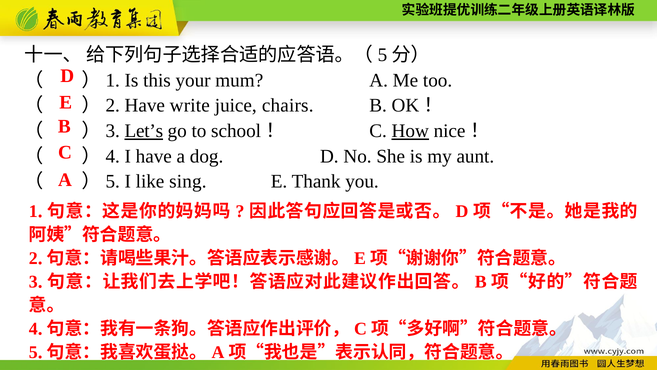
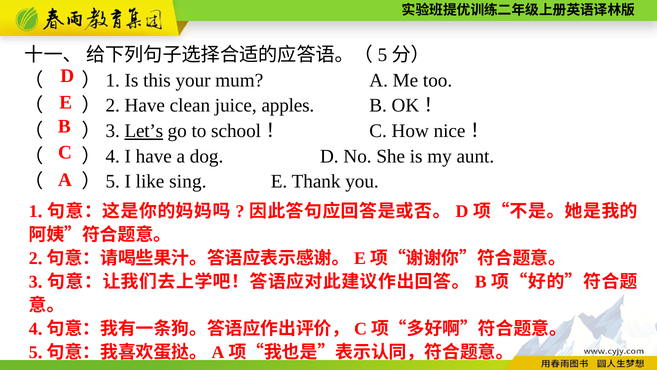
write: write -> clean
chairs: chairs -> apples
How underline: present -> none
